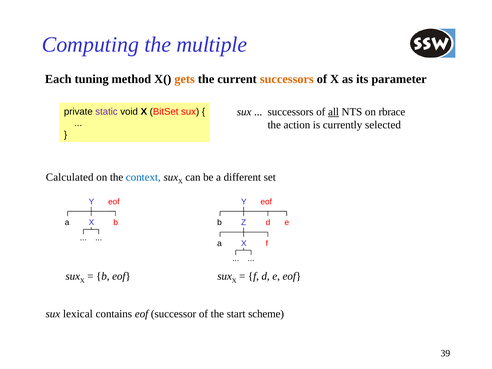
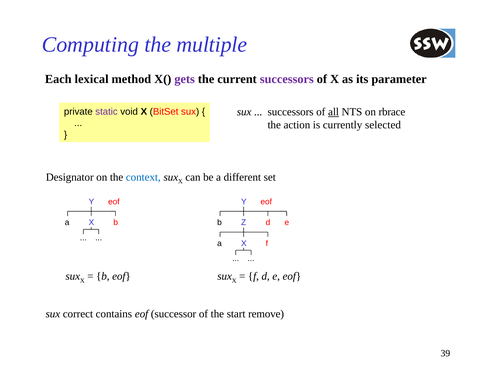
tuning: tuning -> lexical
gets colour: orange -> purple
successors at (287, 79) colour: orange -> purple
Calculated: Calculated -> Designator
lexical: lexical -> correct
scheme: scheme -> remove
